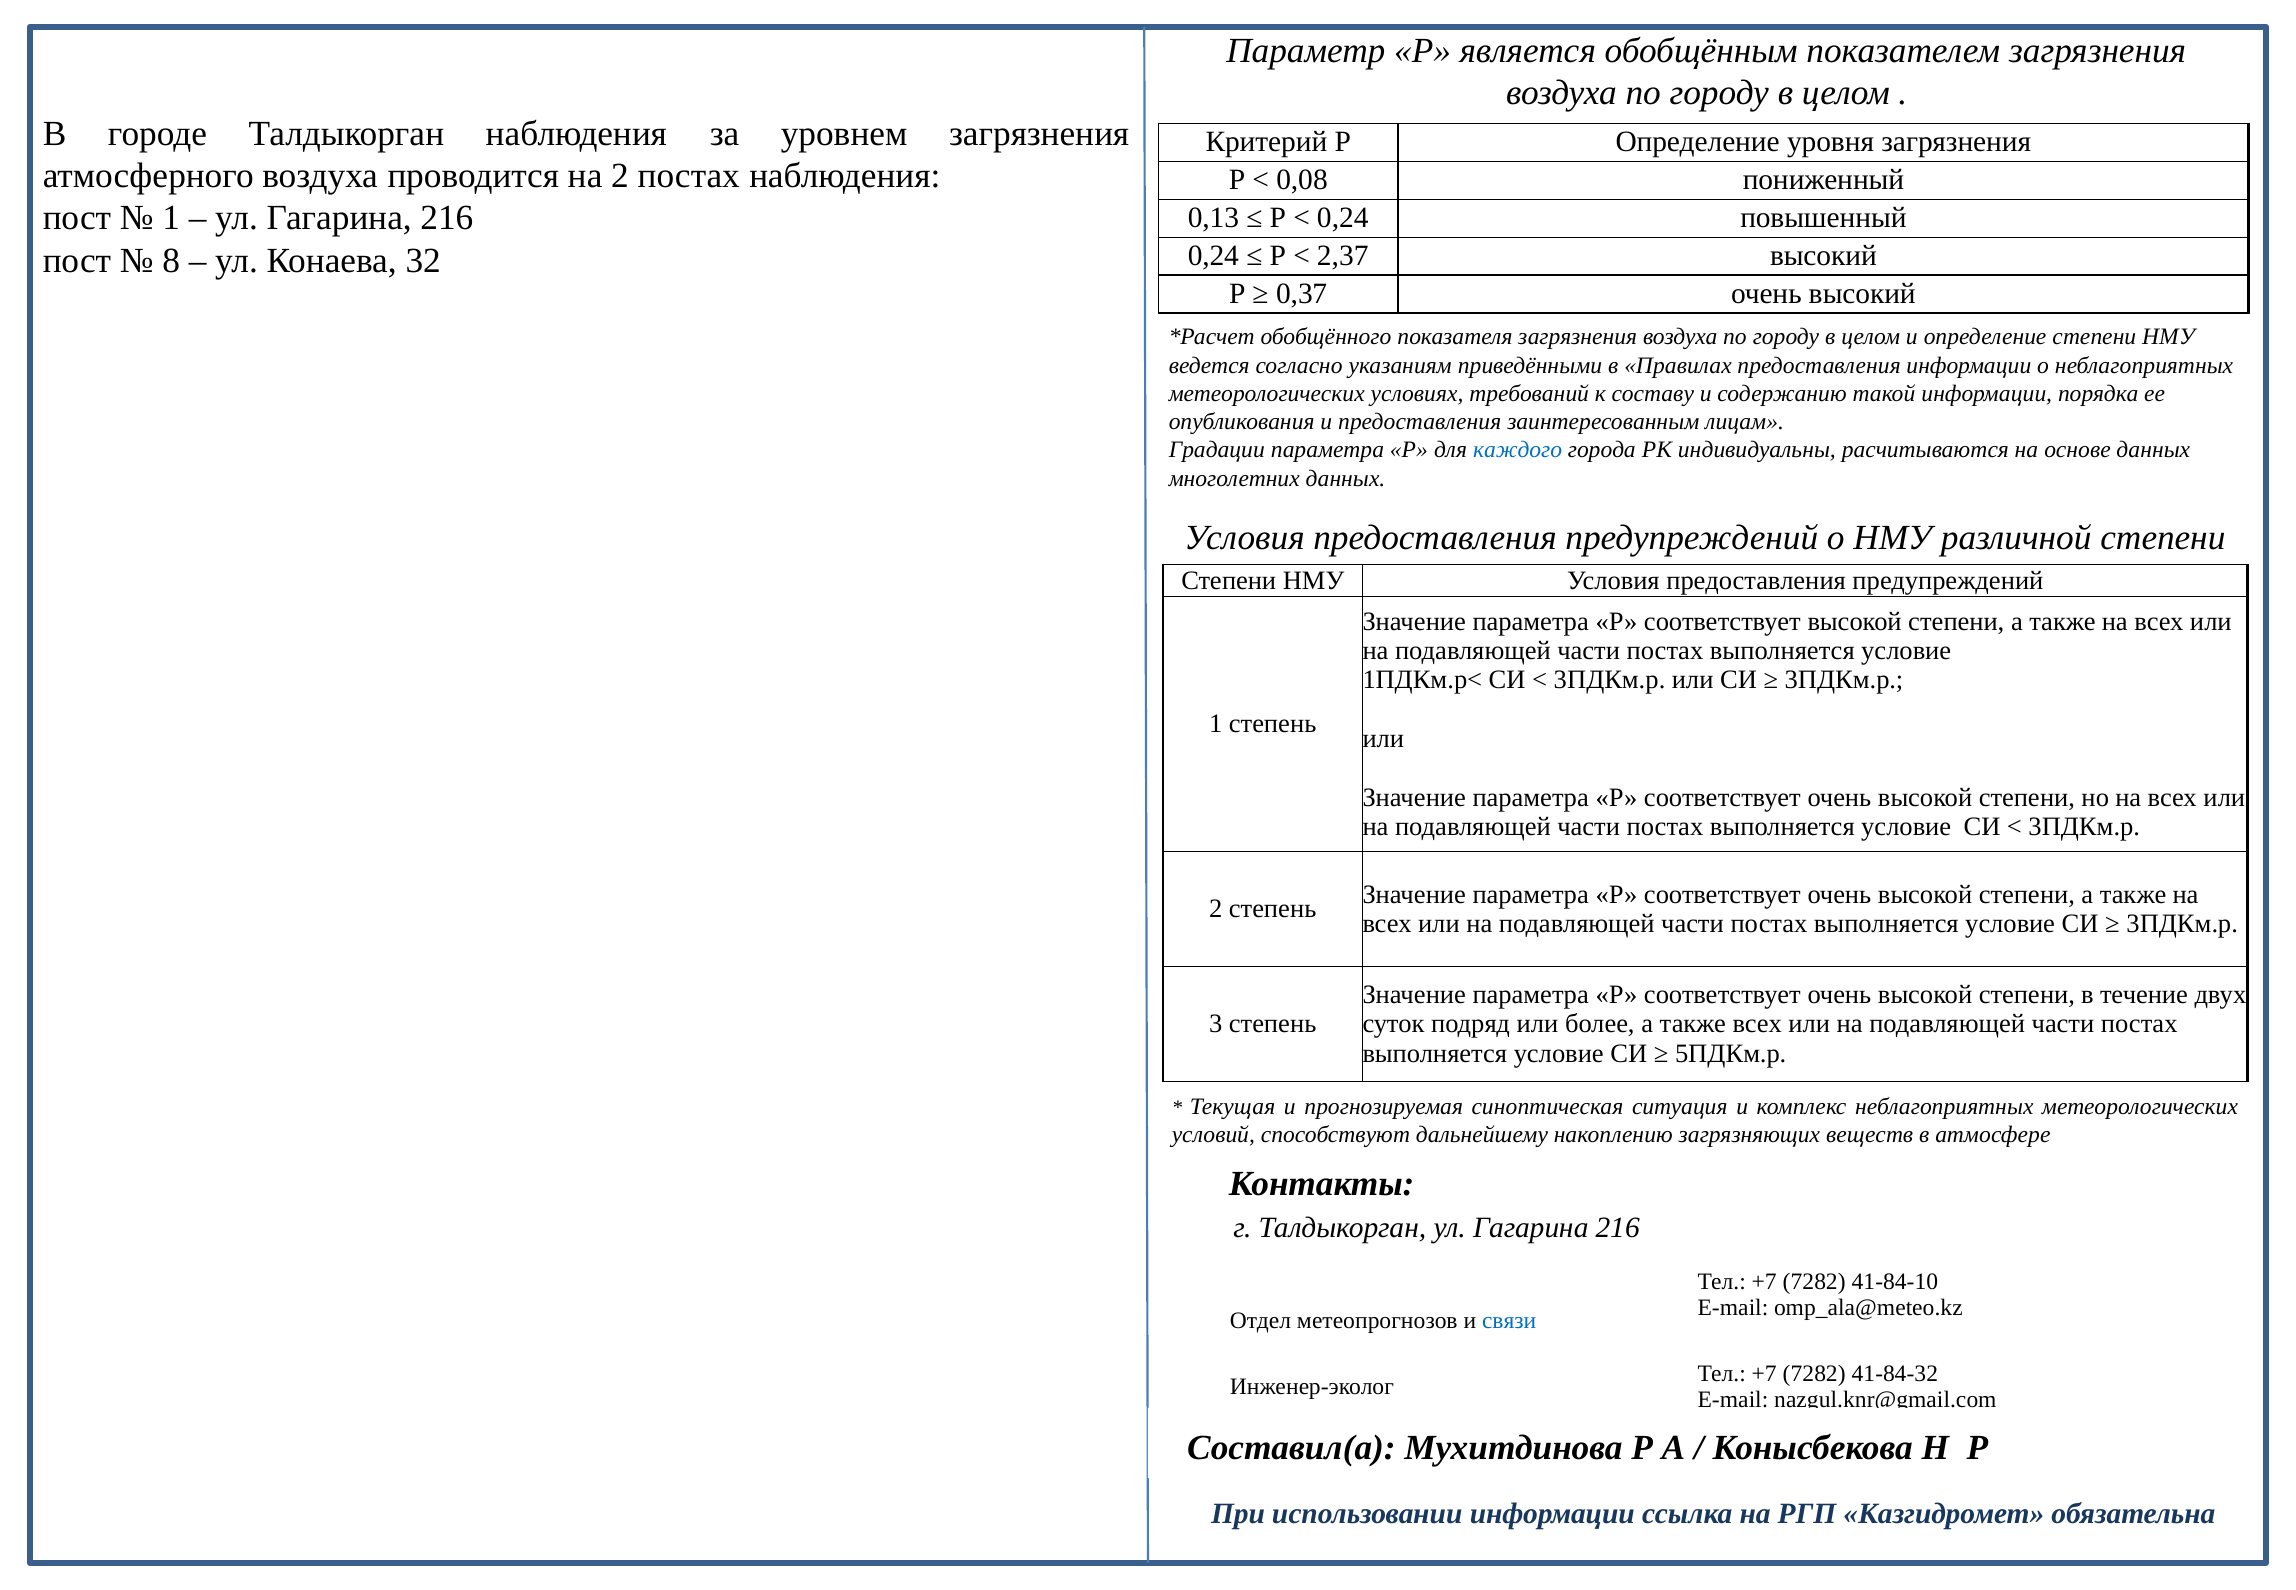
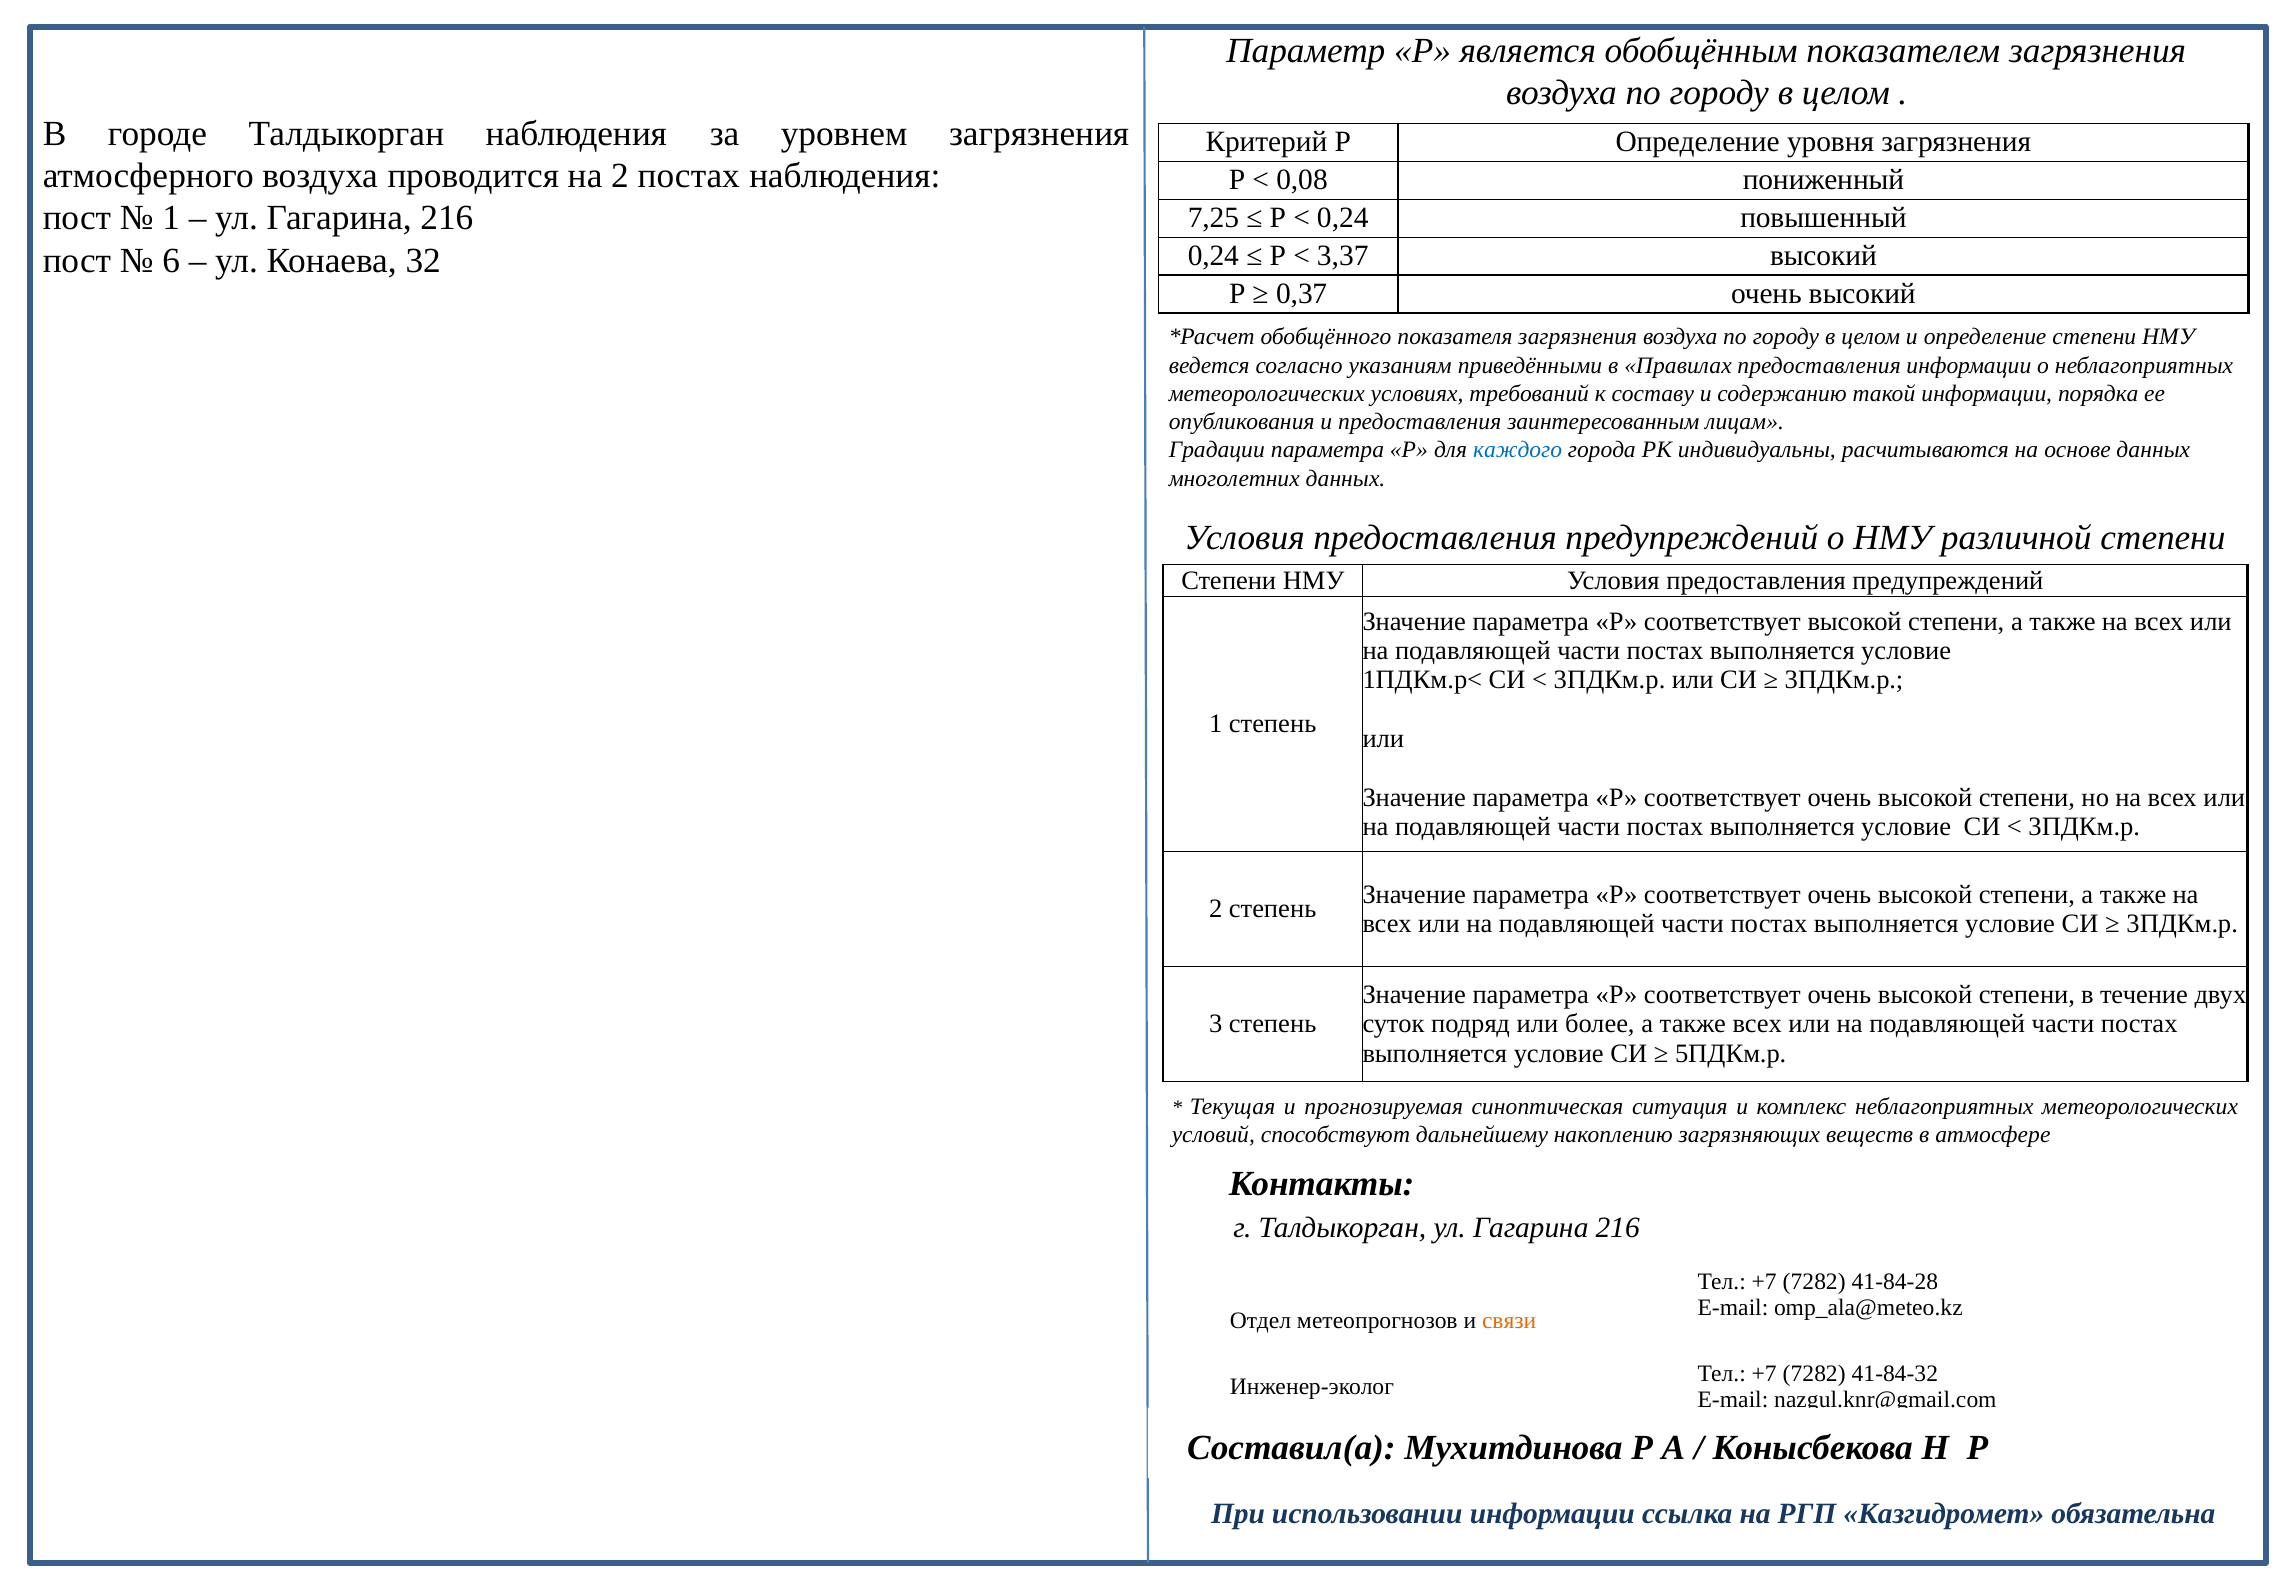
0,13: 0,13 -> 7,25
2,37: 2,37 -> 3,37
8: 8 -> 6
41-84-10: 41-84-10 -> 41-84-28
связи colour: blue -> orange
